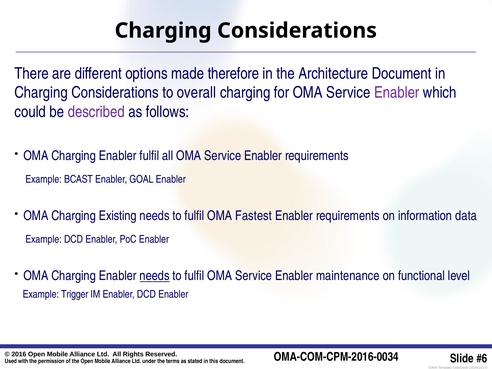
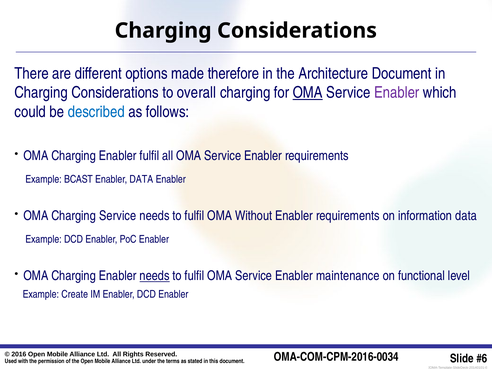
OMA at (308, 93) underline: none -> present
described colour: purple -> blue
Enabler GOAL: GOAL -> DATA
Charging Existing: Existing -> Service
Fastest: Fastest -> Without
Trigger: Trigger -> Create
